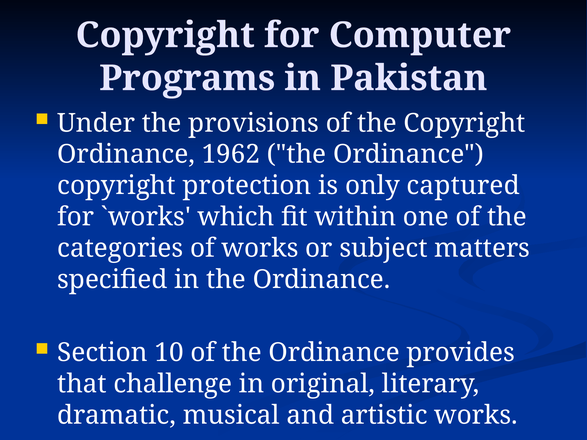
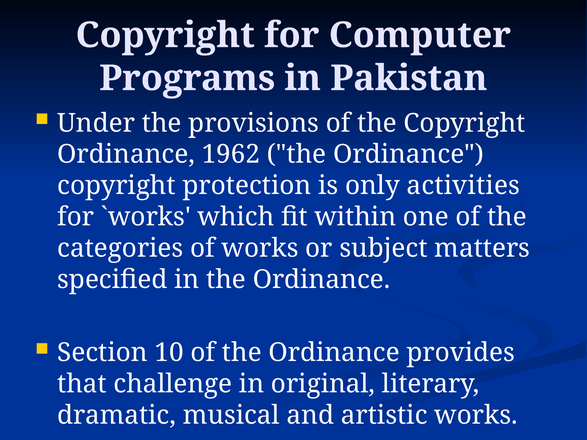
captured: captured -> activities
